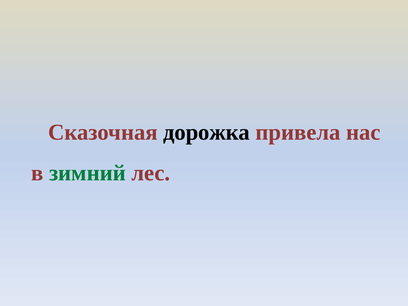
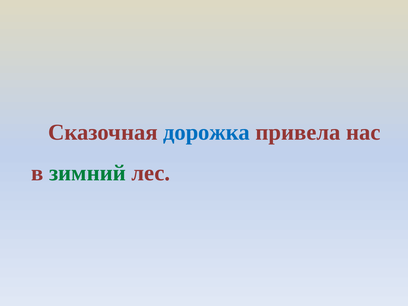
дорожка colour: black -> blue
